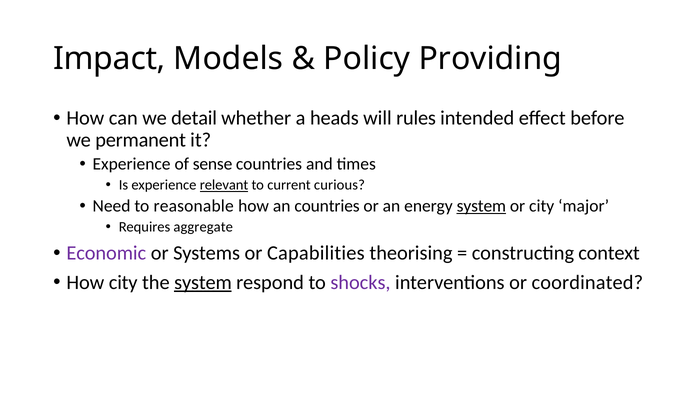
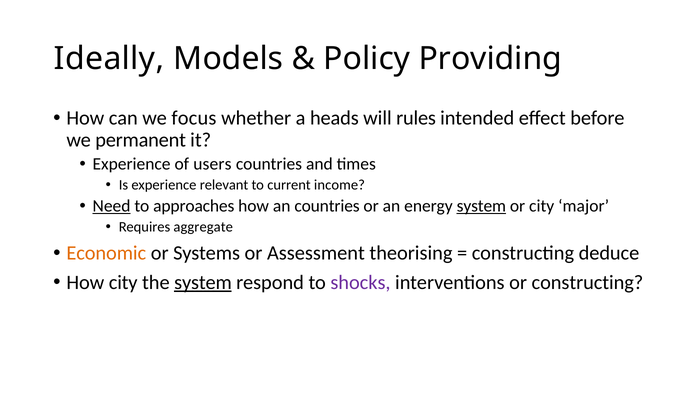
Impact: Impact -> Ideally
detail: detail -> focus
sense: sense -> users
relevant underline: present -> none
curious: curious -> income
Need underline: none -> present
reasonable: reasonable -> approaches
Economic colour: purple -> orange
Capabilities: Capabilities -> Assessment
context: context -> deduce
or coordinated: coordinated -> constructing
